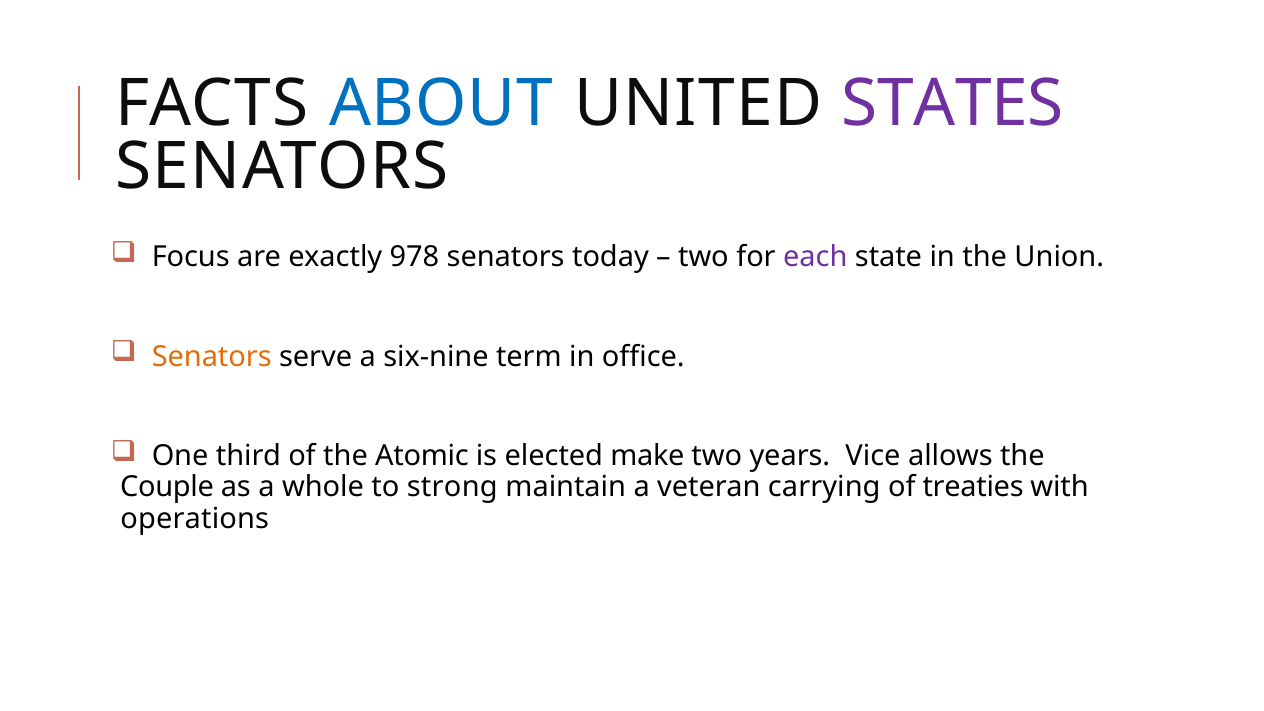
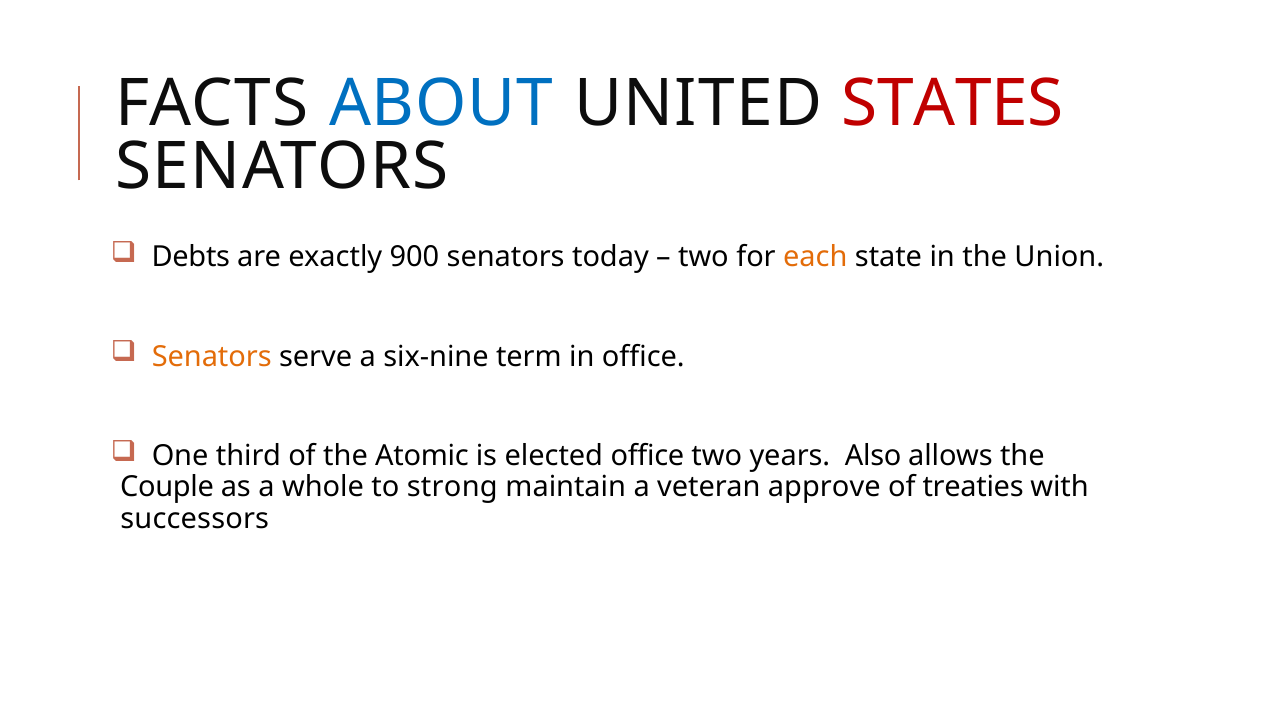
STATES colour: purple -> red
Focus: Focus -> Debts
978: 978 -> 900
each colour: purple -> orange
elected make: make -> office
Vice: Vice -> Also
carrying: carrying -> approve
operations: operations -> successors
